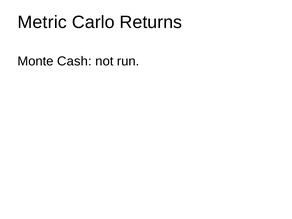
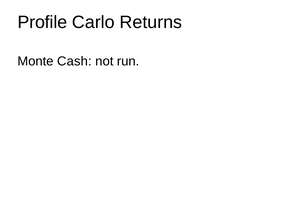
Metric: Metric -> Profile
